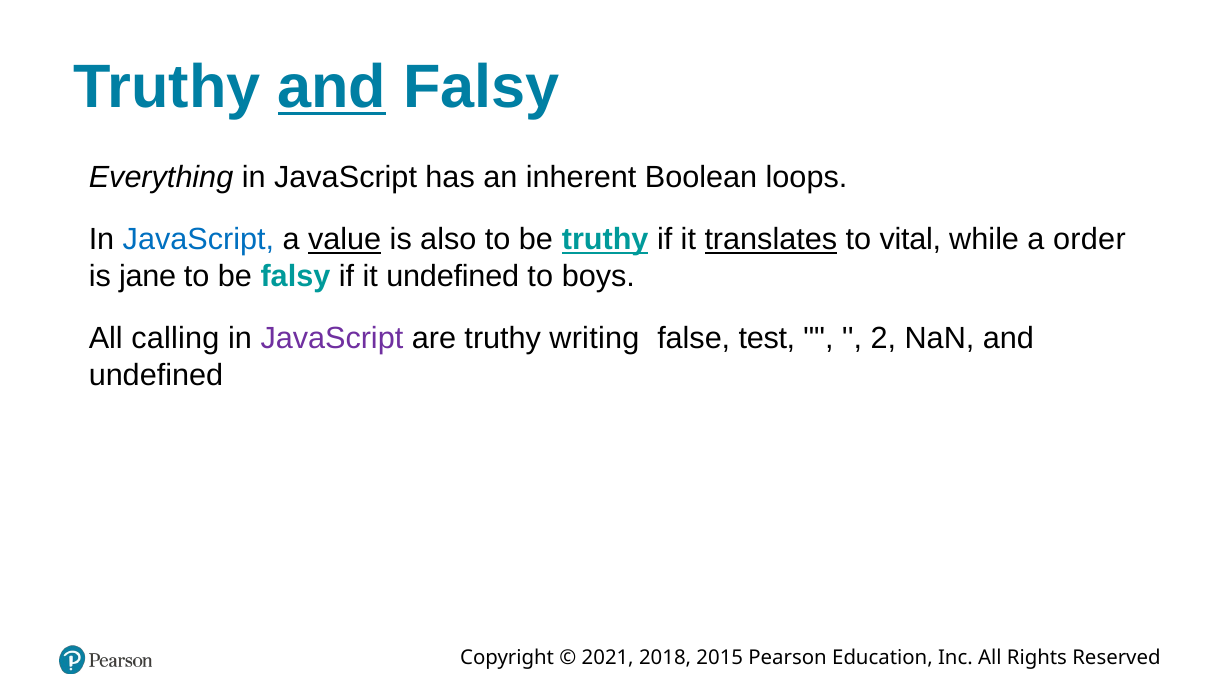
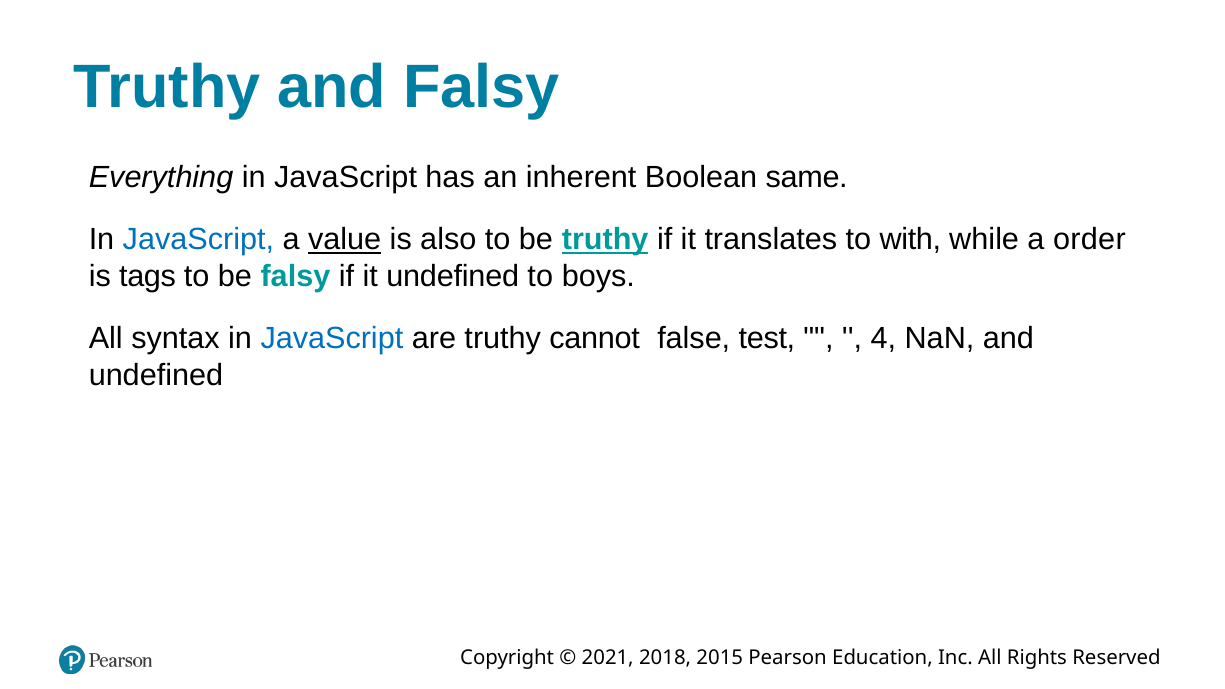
and at (332, 87) underline: present -> none
loops: loops -> same
translates underline: present -> none
vital: vital -> with
jane: jane -> tags
calling: calling -> syntax
JavaScript at (332, 339) colour: purple -> blue
writing: writing -> cannot
2: 2 -> 4
